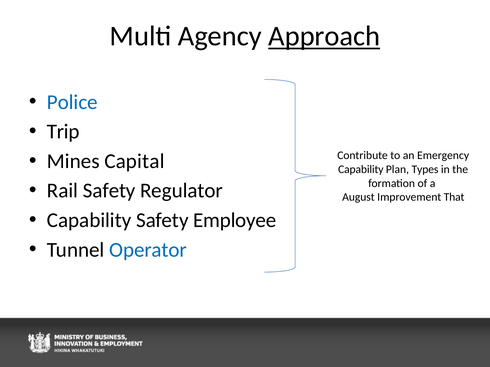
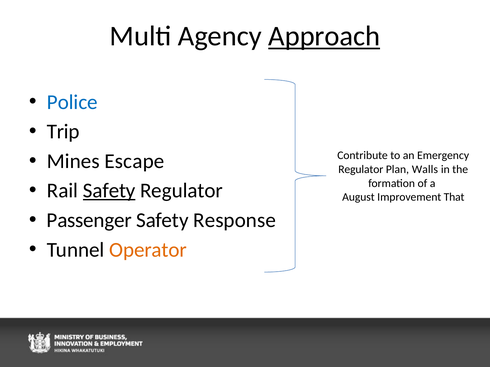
Capital: Capital -> Escape
Capability at (361, 170): Capability -> Regulator
Types: Types -> Walls
Safety at (109, 191) underline: none -> present
Capability at (89, 221): Capability -> Passenger
Employee: Employee -> Response
Operator colour: blue -> orange
